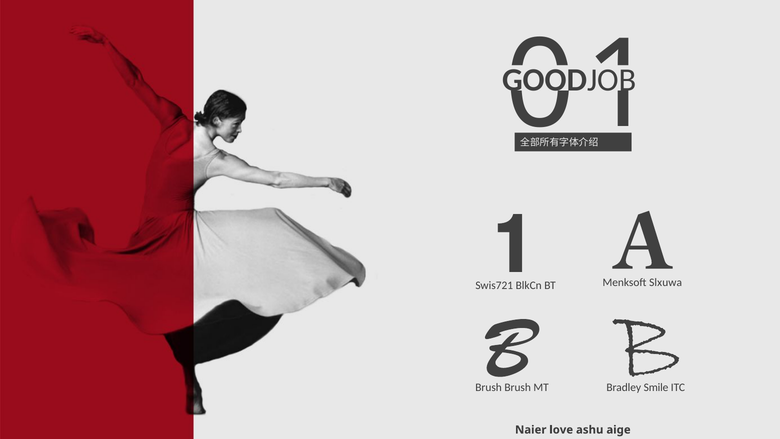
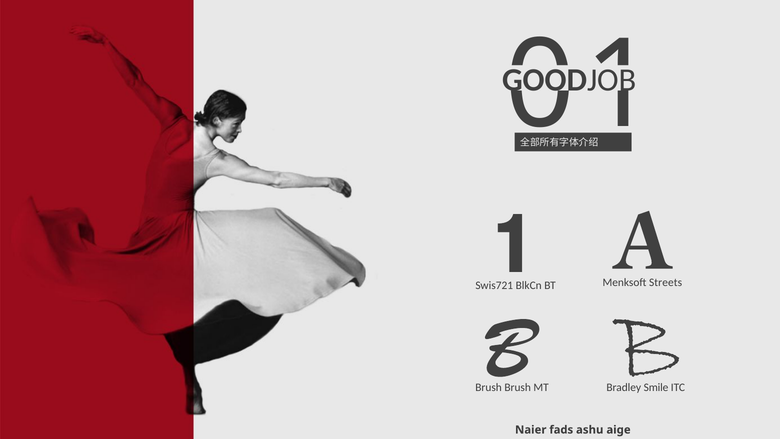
Slxuwa: Slxuwa -> Streets
love: love -> fads
